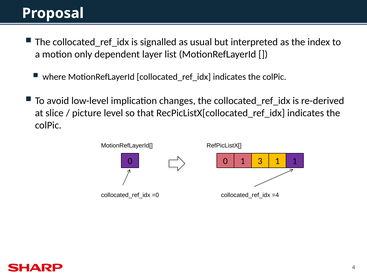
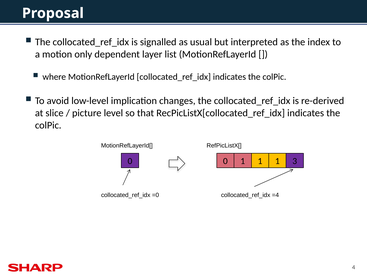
0 1 3: 3 -> 1
1 1: 1 -> 3
